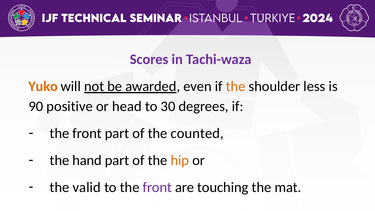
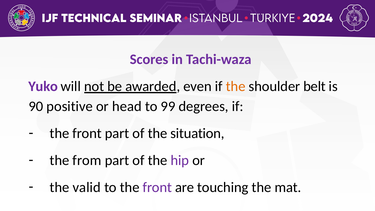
Yuko colour: orange -> purple
less: less -> belt
30: 30 -> 99
counted: counted -> situation
hand: hand -> from
hip colour: orange -> purple
